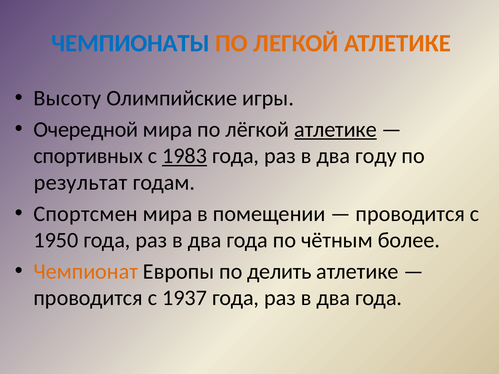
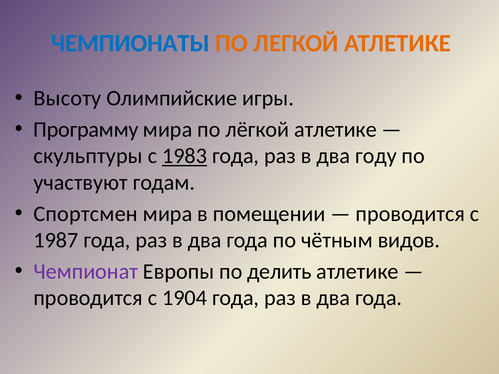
Очередной: Очередной -> Программу
атлетике at (335, 129) underline: present -> none
спортивных: спортивных -> скульптуры
результат: результат -> участвуют
1950: 1950 -> 1987
более: более -> видов
Чемпионат colour: orange -> purple
1937: 1937 -> 1904
